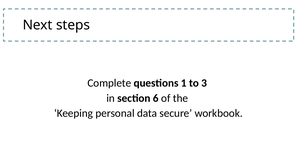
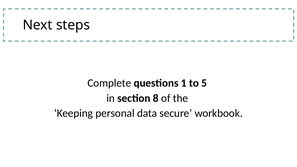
3: 3 -> 5
6: 6 -> 8
